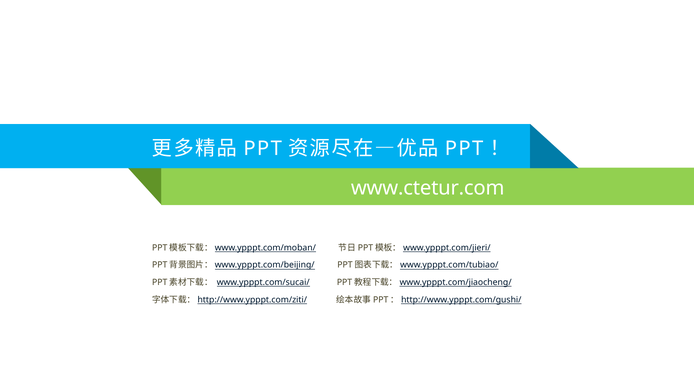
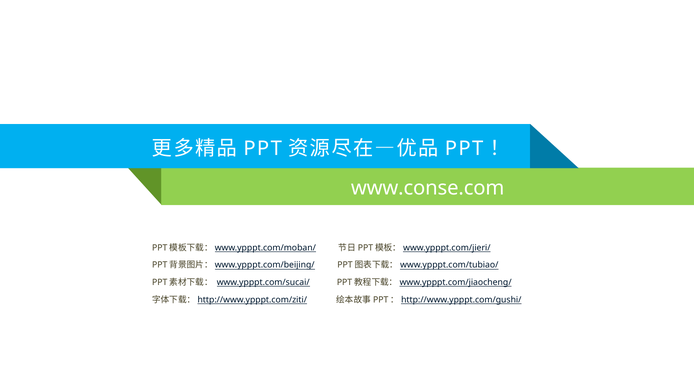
www.ctetur.com: www.ctetur.com -> www.conse.com
